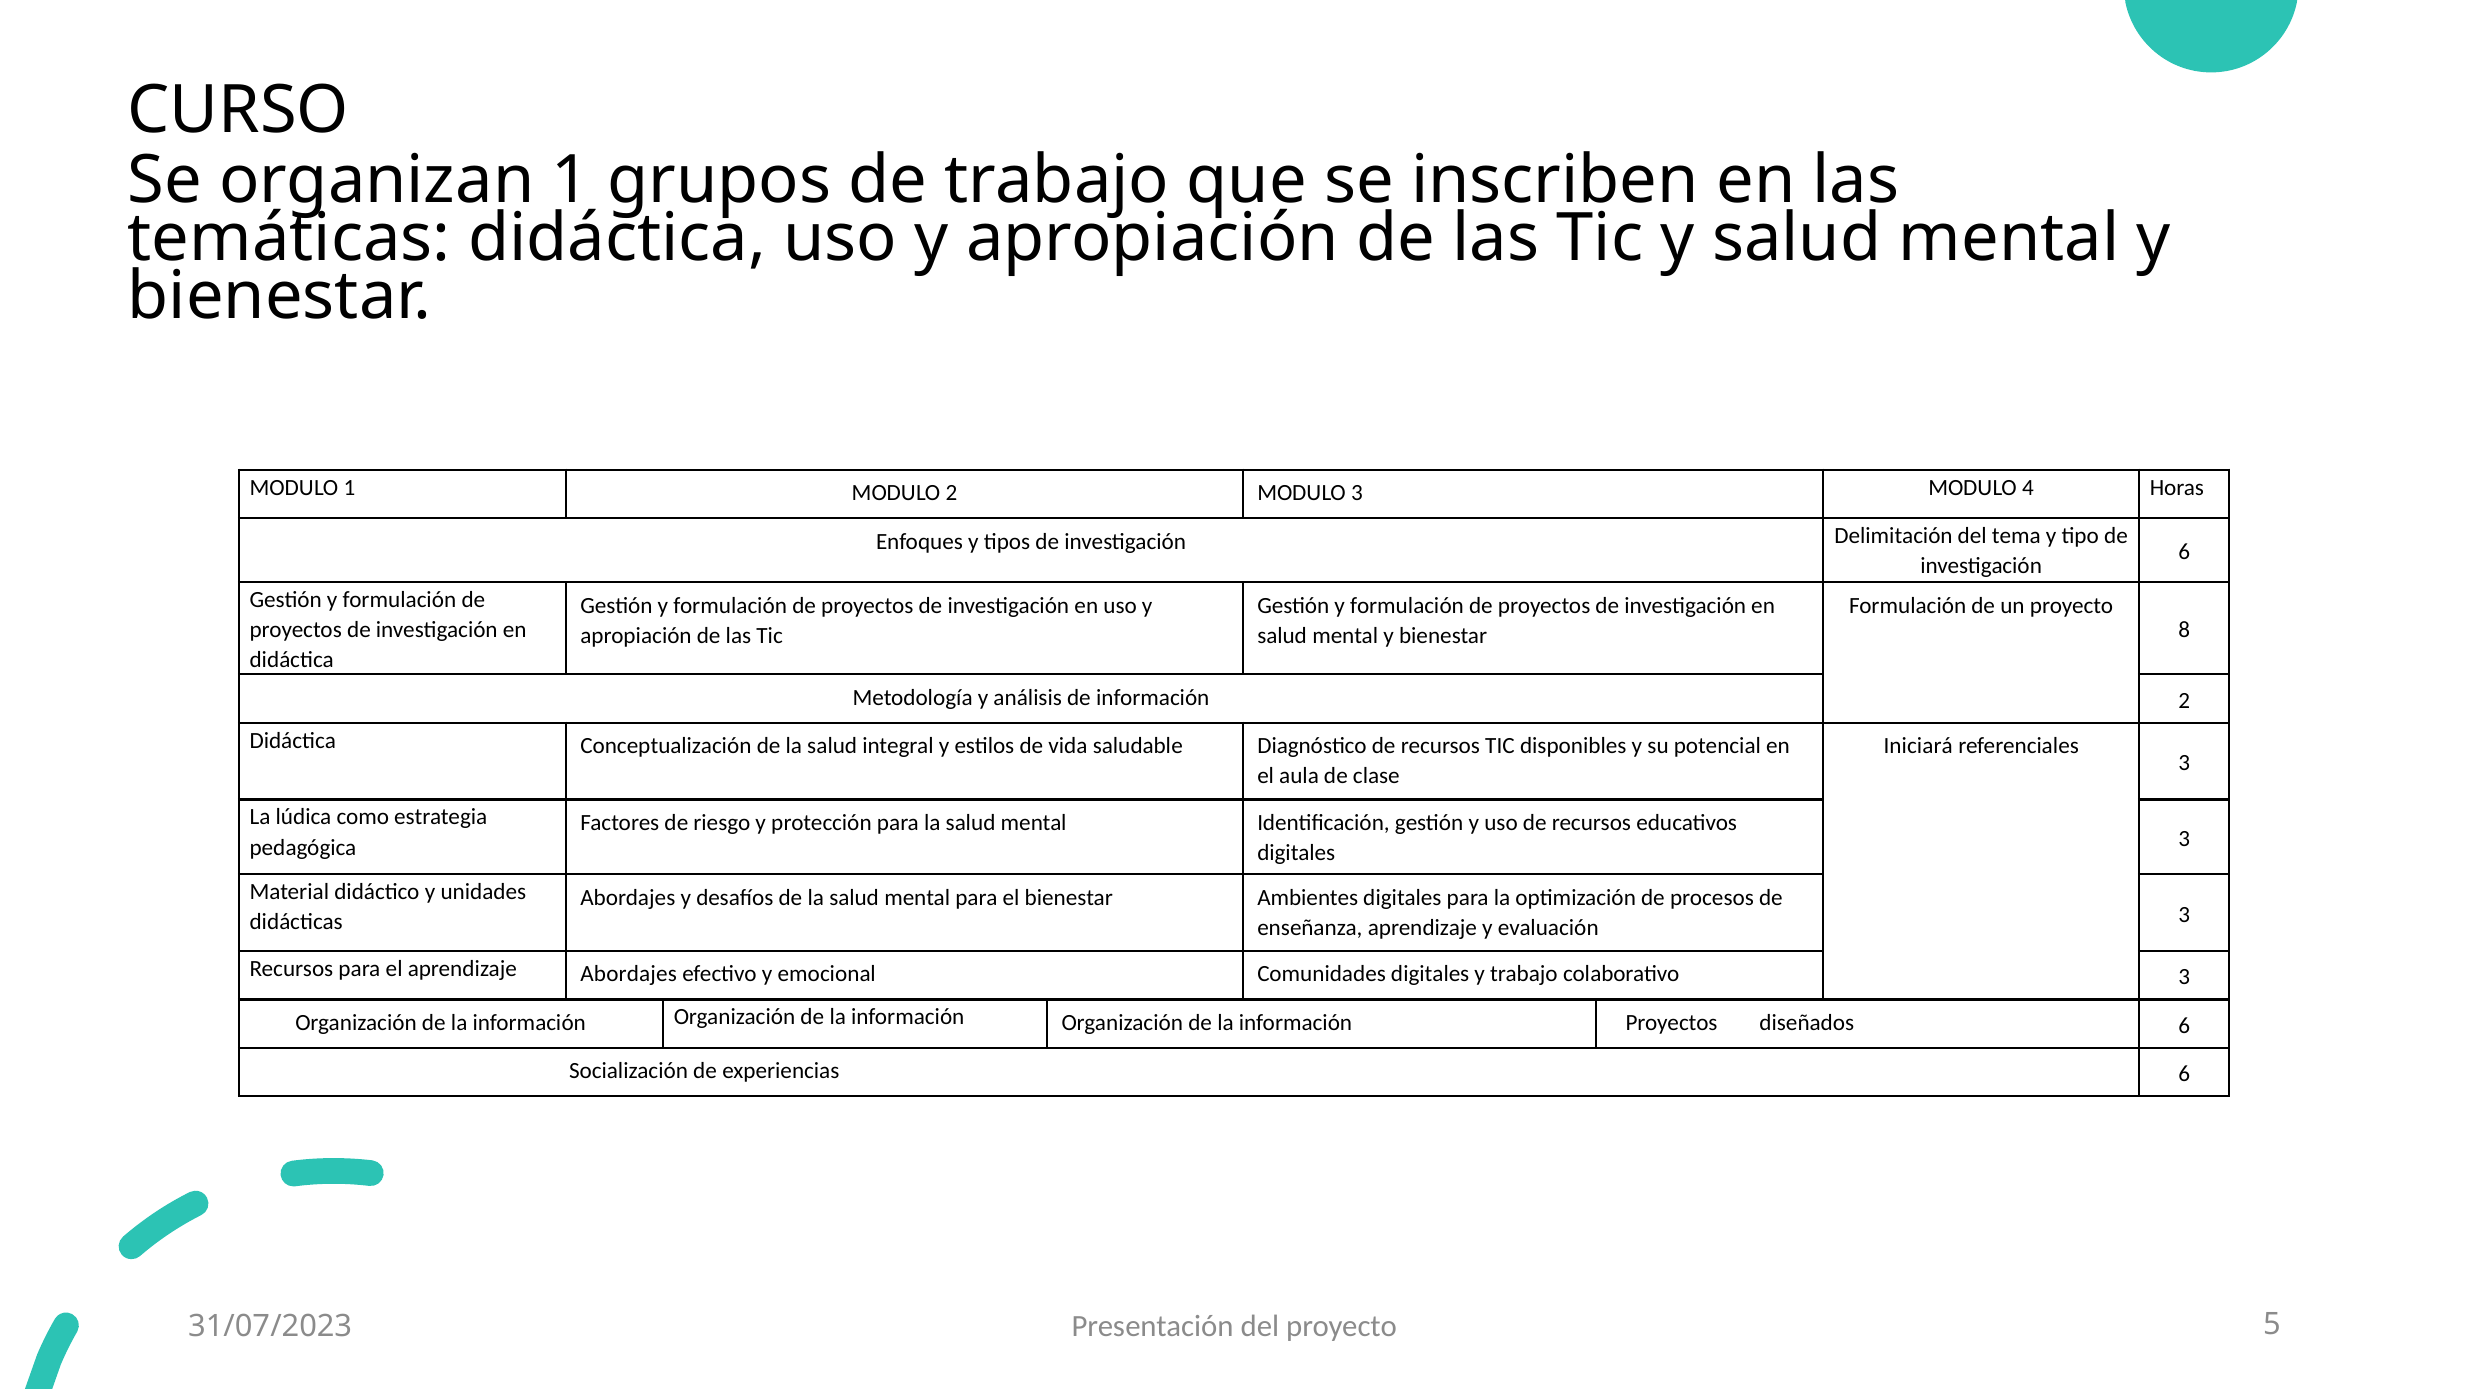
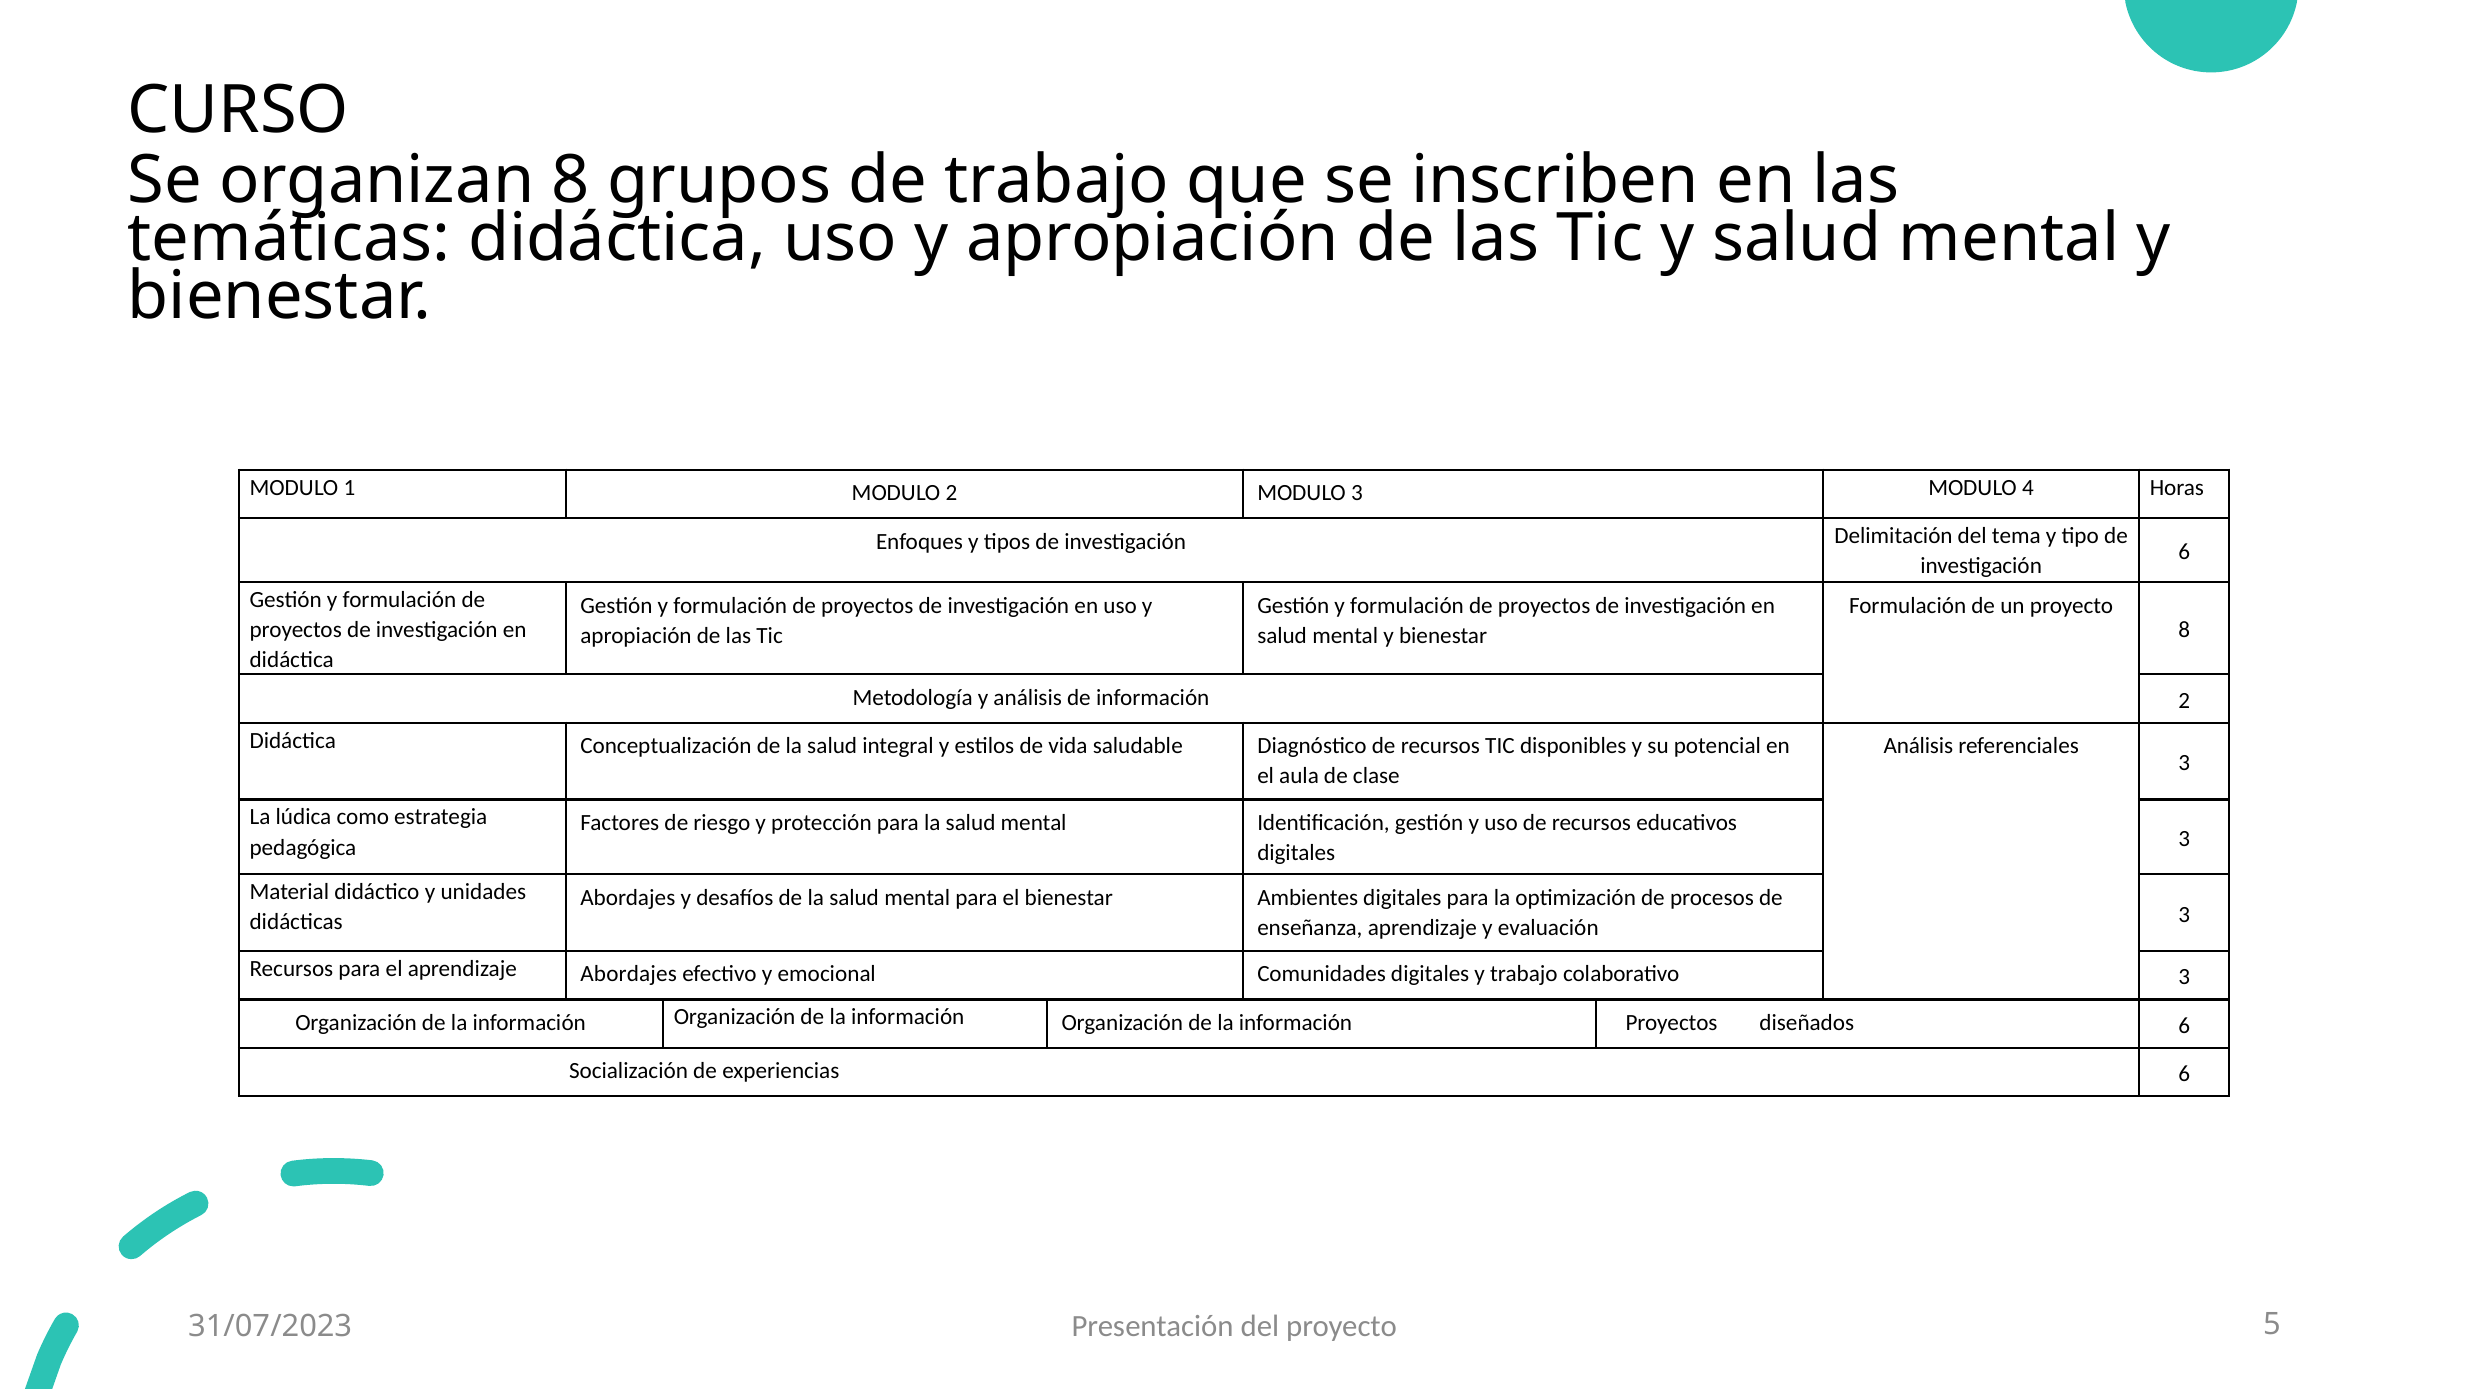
organizan 1: 1 -> 8
Iniciará at (1918, 746): Iniciará -> Análisis
